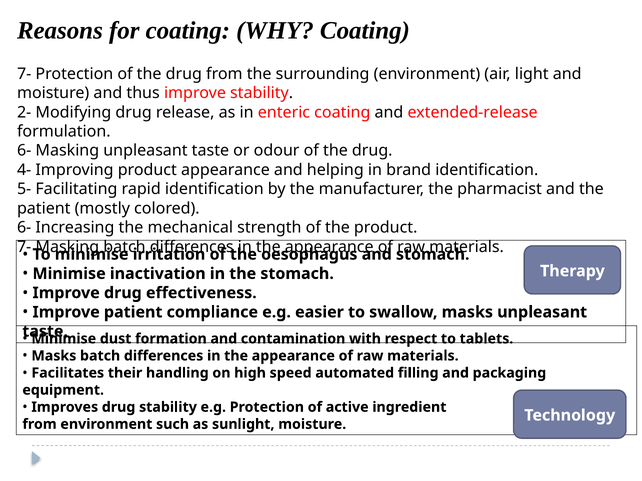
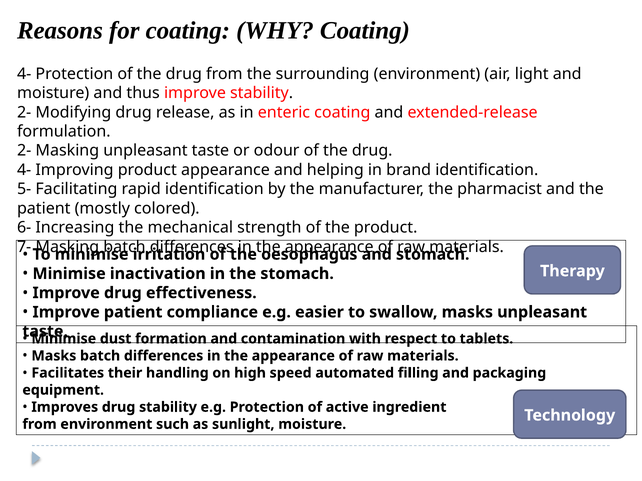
7- at (24, 74): 7- -> 4-
6- at (24, 151): 6- -> 2-
